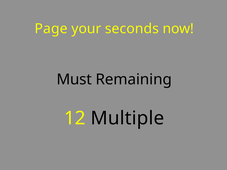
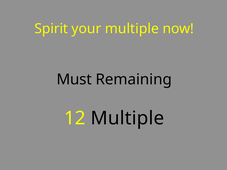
Page: Page -> Spirit
your seconds: seconds -> multiple
